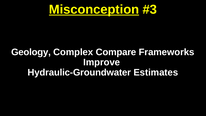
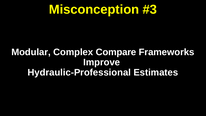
Misconception underline: present -> none
Geology: Geology -> Modular
Hydraulic-Groundwater: Hydraulic-Groundwater -> Hydraulic-Professional
